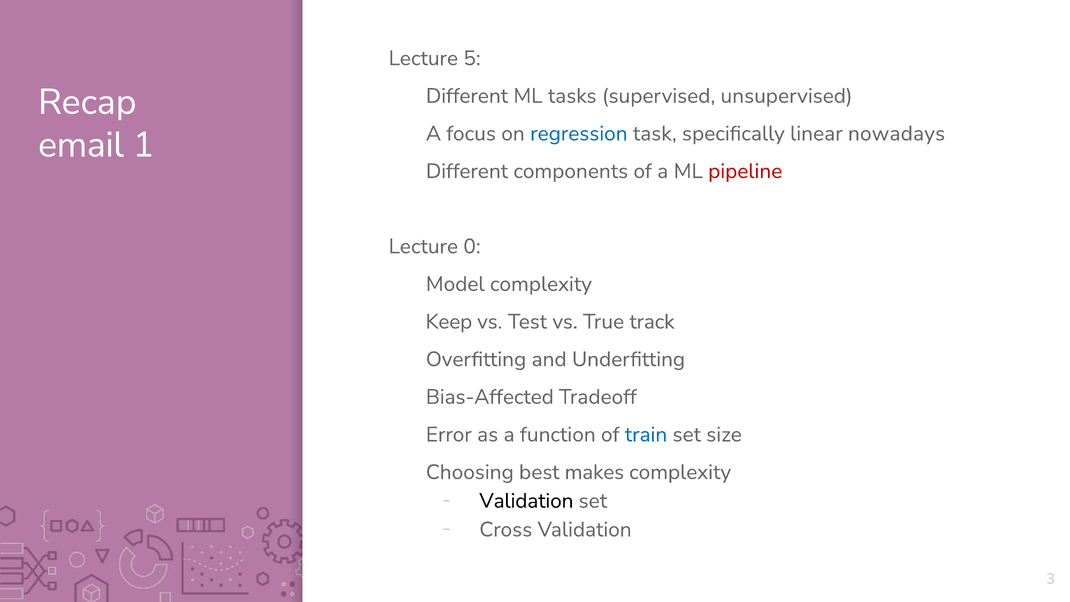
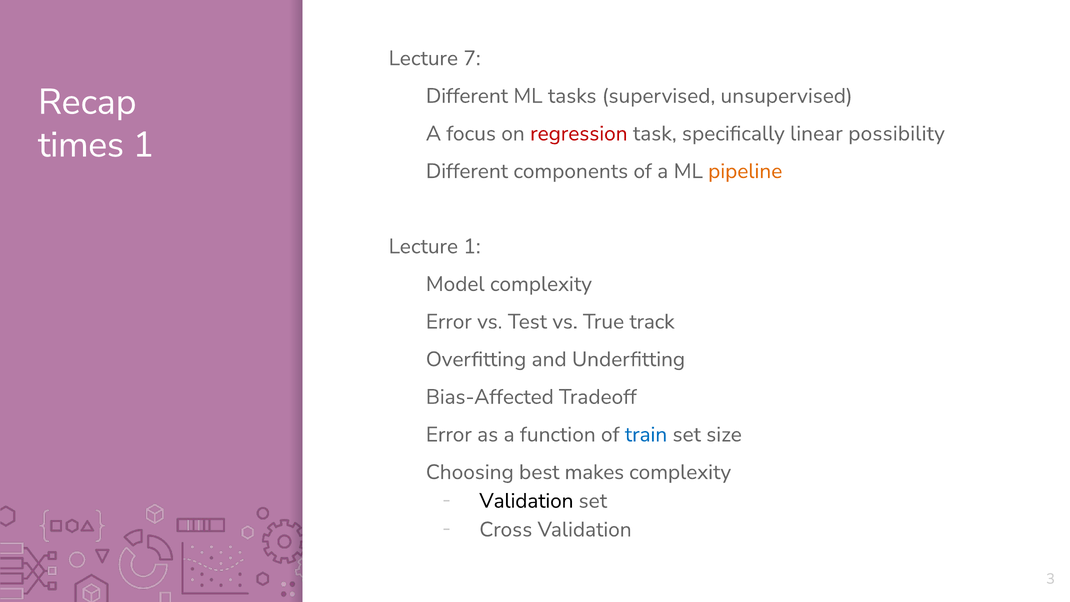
5: 5 -> 7
regression colour: blue -> red
nowadays: nowadays -> possibility
email: email -> times
pipeline colour: red -> orange
Lecture 0: 0 -> 1
Keep at (449, 322): Keep -> Error
